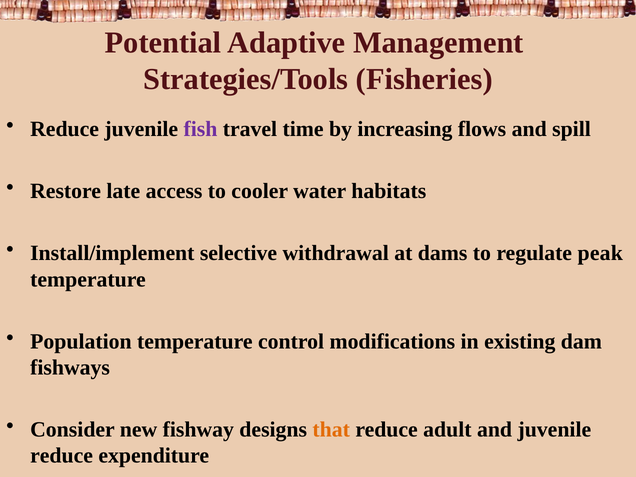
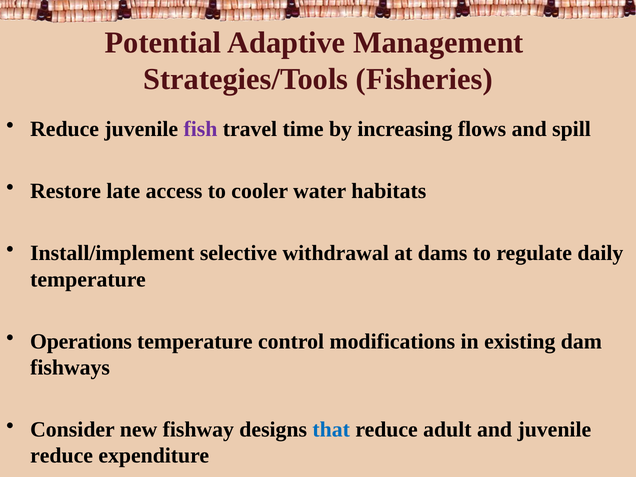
peak: peak -> daily
Population: Population -> Operations
that colour: orange -> blue
